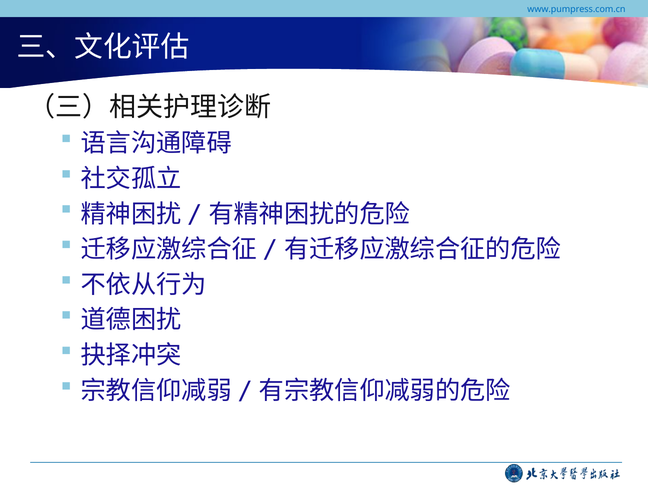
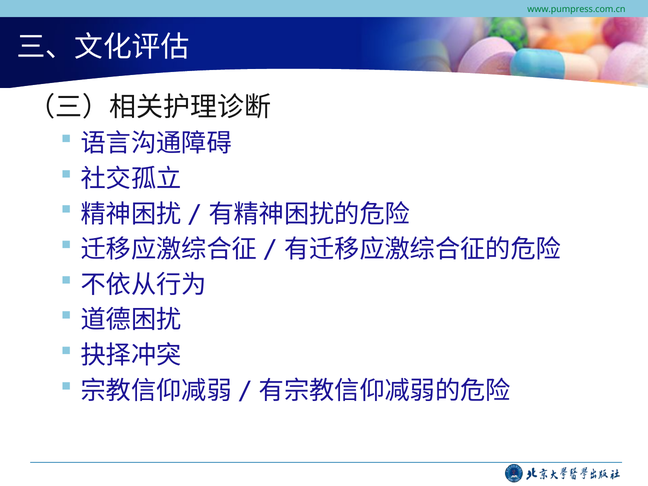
www.pumpress.com.cn colour: blue -> green
